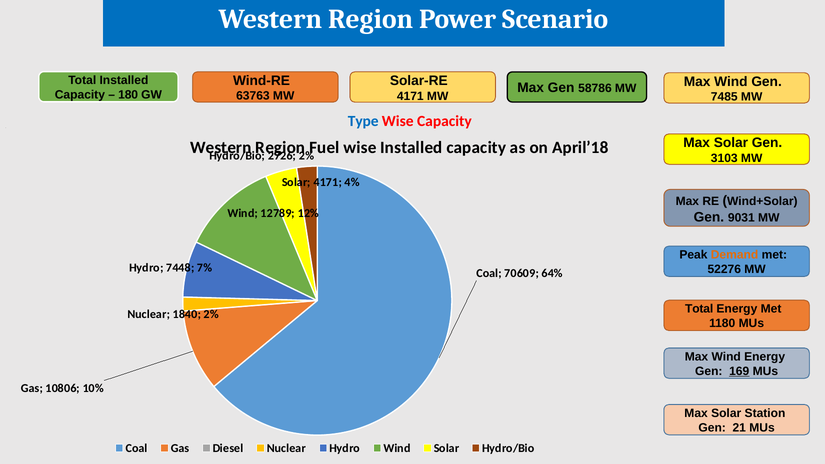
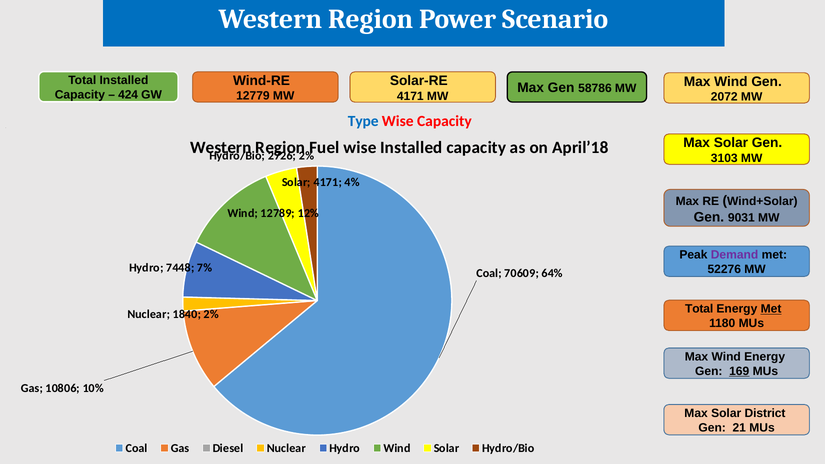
180: 180 -> 424
63763: 63763 -> 12779
7485: 7485 -> 2072
Demand colour: orange -> purple
Met at (771, 309) underline: none -> present
Station: Station -> District
